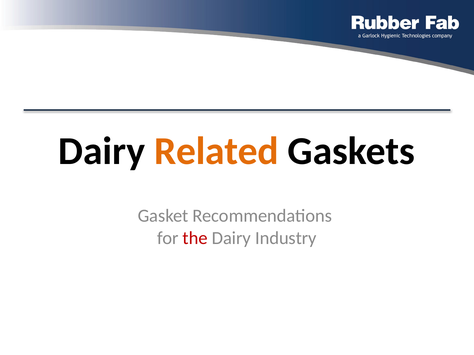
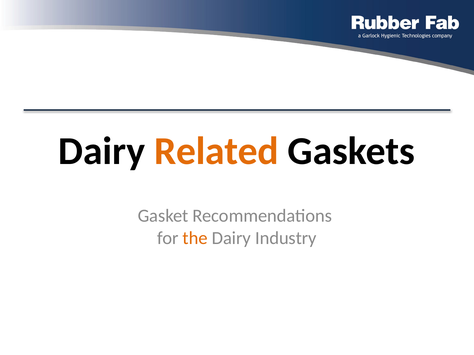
the colour: red -> orange
